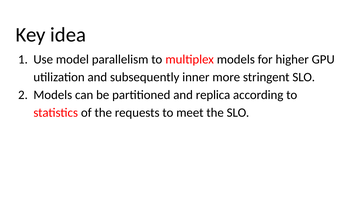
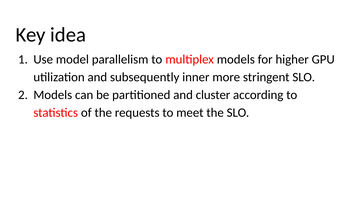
replica: replica -> cluster
